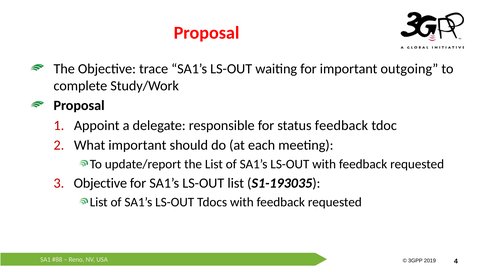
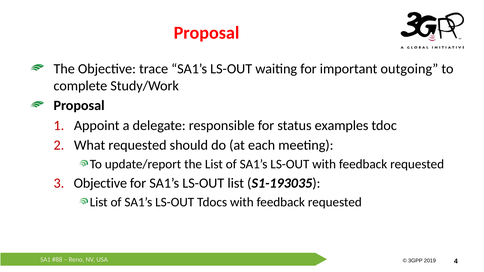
status feedback: feedback -> examples
What important: important -> requested
